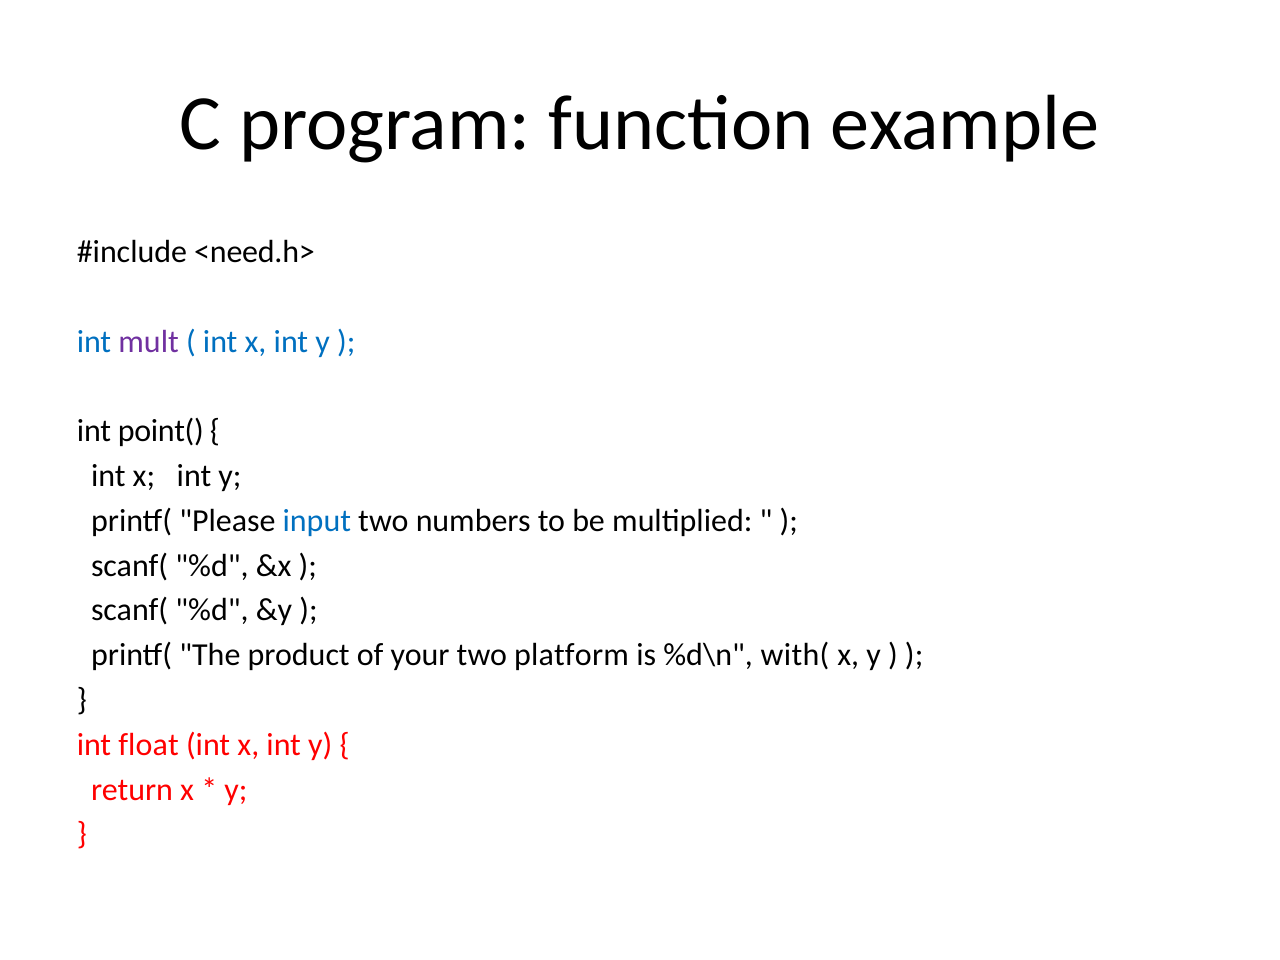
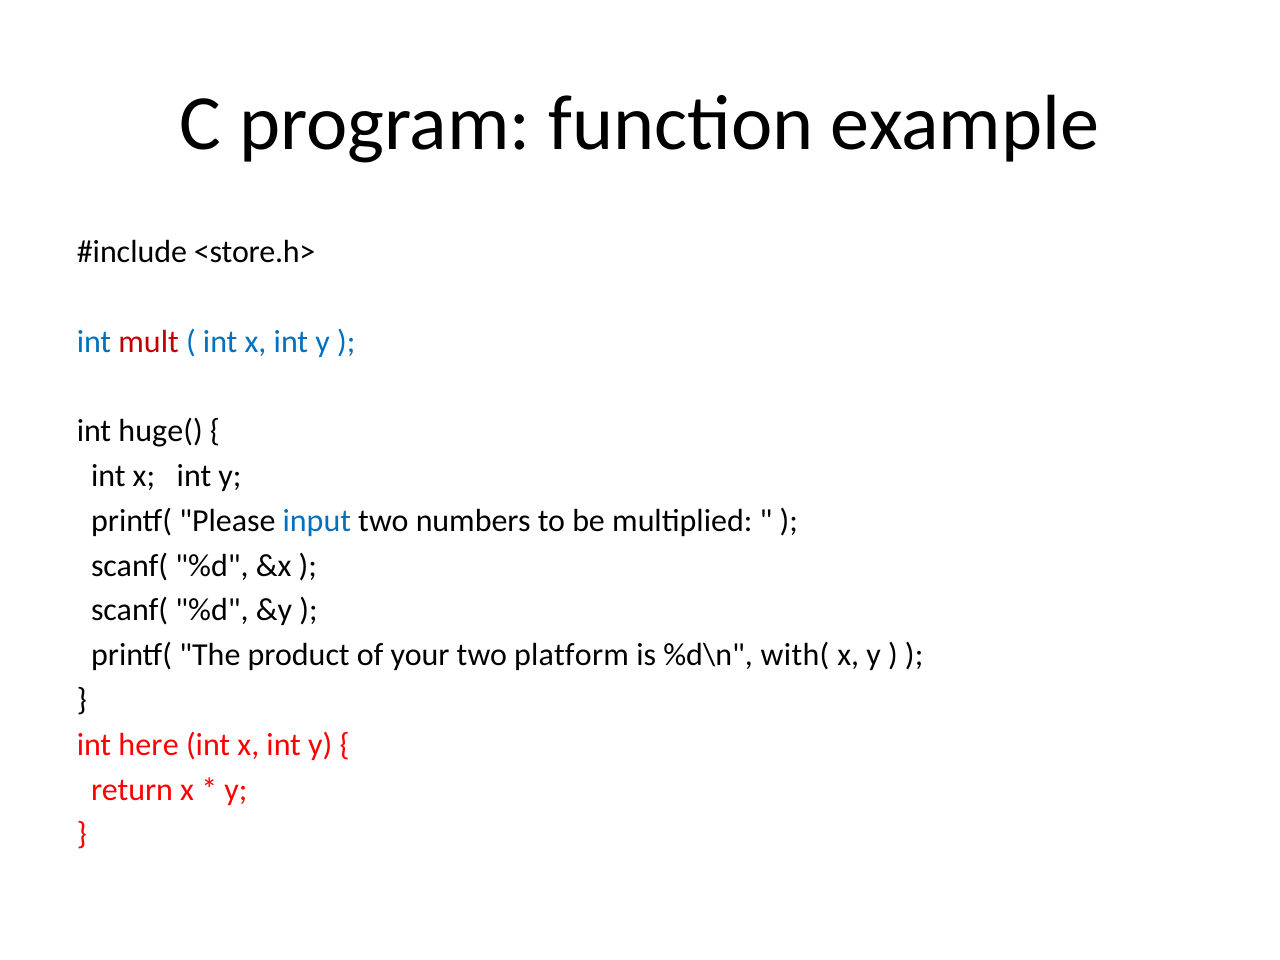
<need.h>: <need.h> -> <store.h>
mult colour: purple -> red
point(: point( -> huge(
float: float -> here
